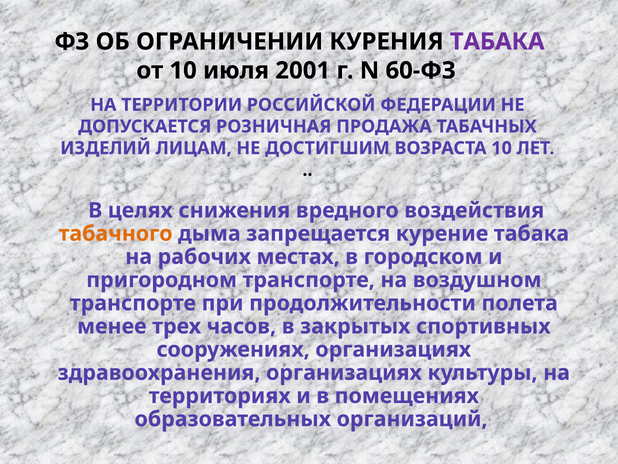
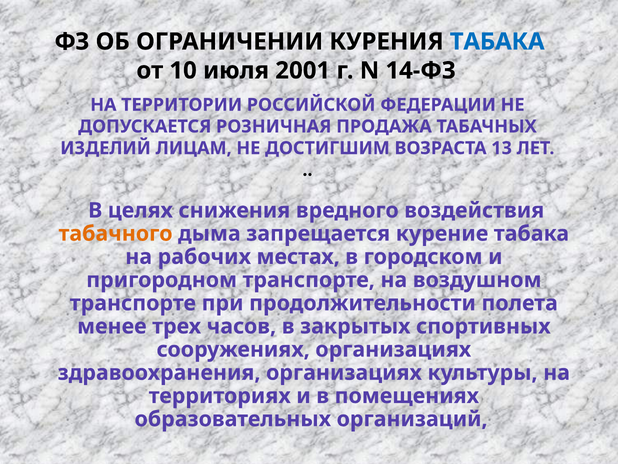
ТАБАКА at (497, 42) colour: purple -> blue
60-ФЗ: 60-ФЗ -> 14-ФЗ
ВОЗРАСТА 10: 10 -> 13
